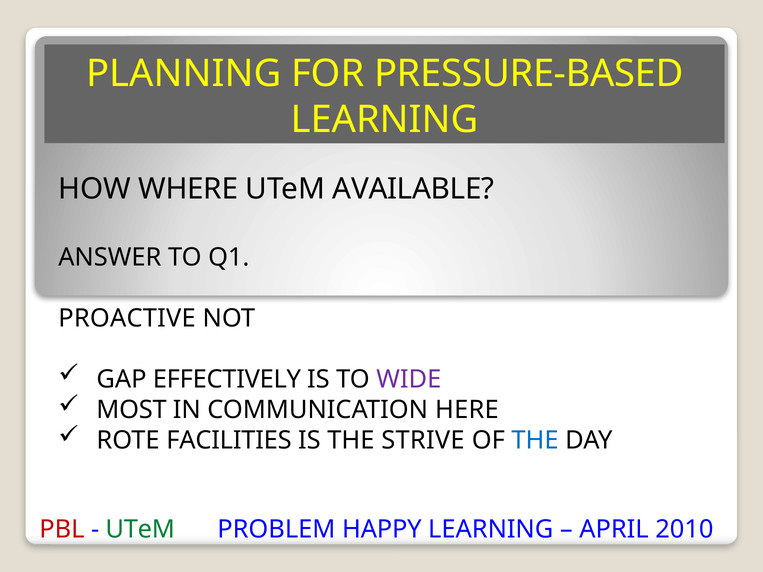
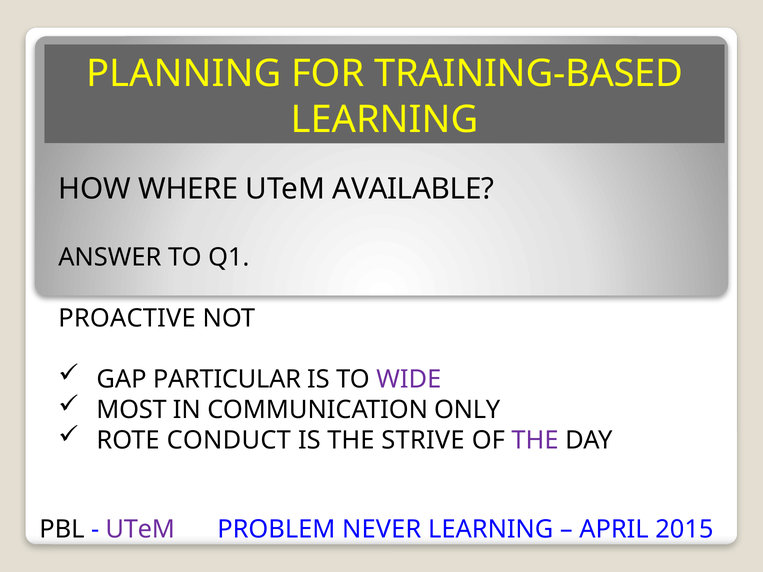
PRESSURE-BASED: PRESSURE-BASED -> TRAINING-BASED
EFFECTIVELY: EFFECTIVELY -> PARTICULAR
HERE: HERE -> ONLY
FACILITIES: FACILITIES -> CONDUCT
THE at (535, 440) colour: blue -> purple
PBL colour: red -> black
UTeM at (140, 529) colour: green -> purple
HAPPY: HAPPY -> NEVER
2010: 2010 -> 2015
